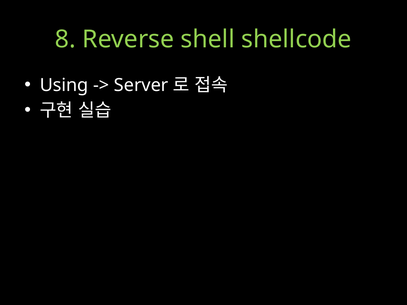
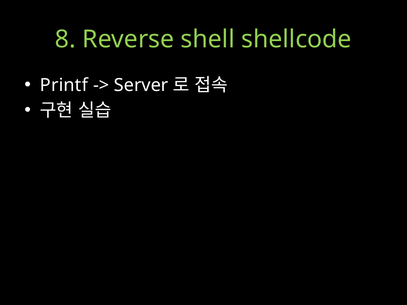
Using: Using -> Printf
